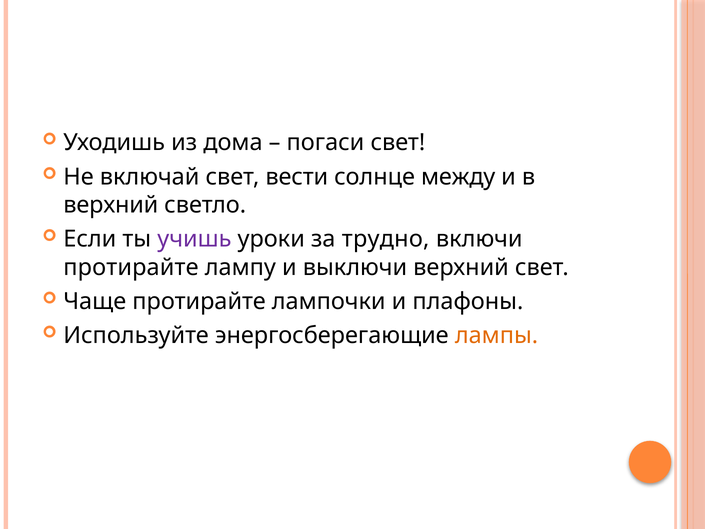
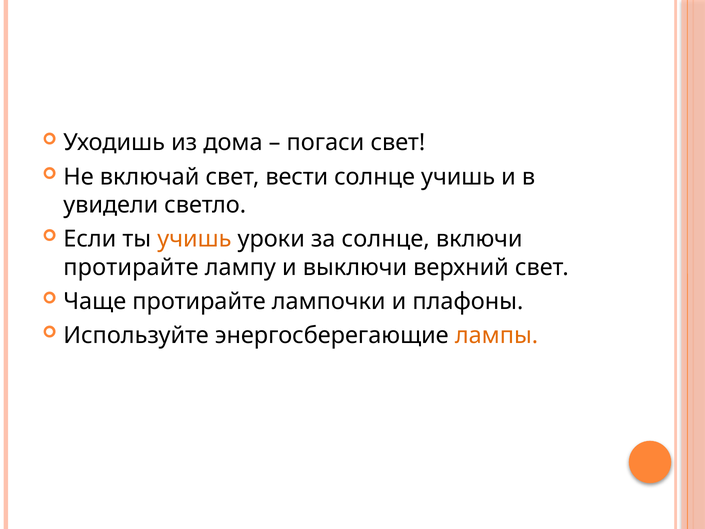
солнце между: между -> учишь
верхний at (111, 205): верхний -> увидели
учишь at (194, 239) colour: purple -> orange
за трудно: трудно -> солнце
